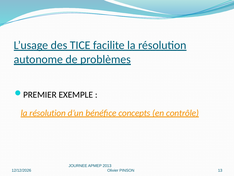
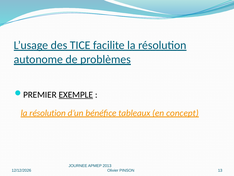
EXEMPLE underline: none -> present
concepts: concepts -> tableaux
contrôle: contrôle -> concept
